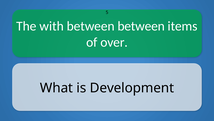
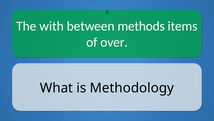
between between: between -> methods
Development: Development -> Methodology
